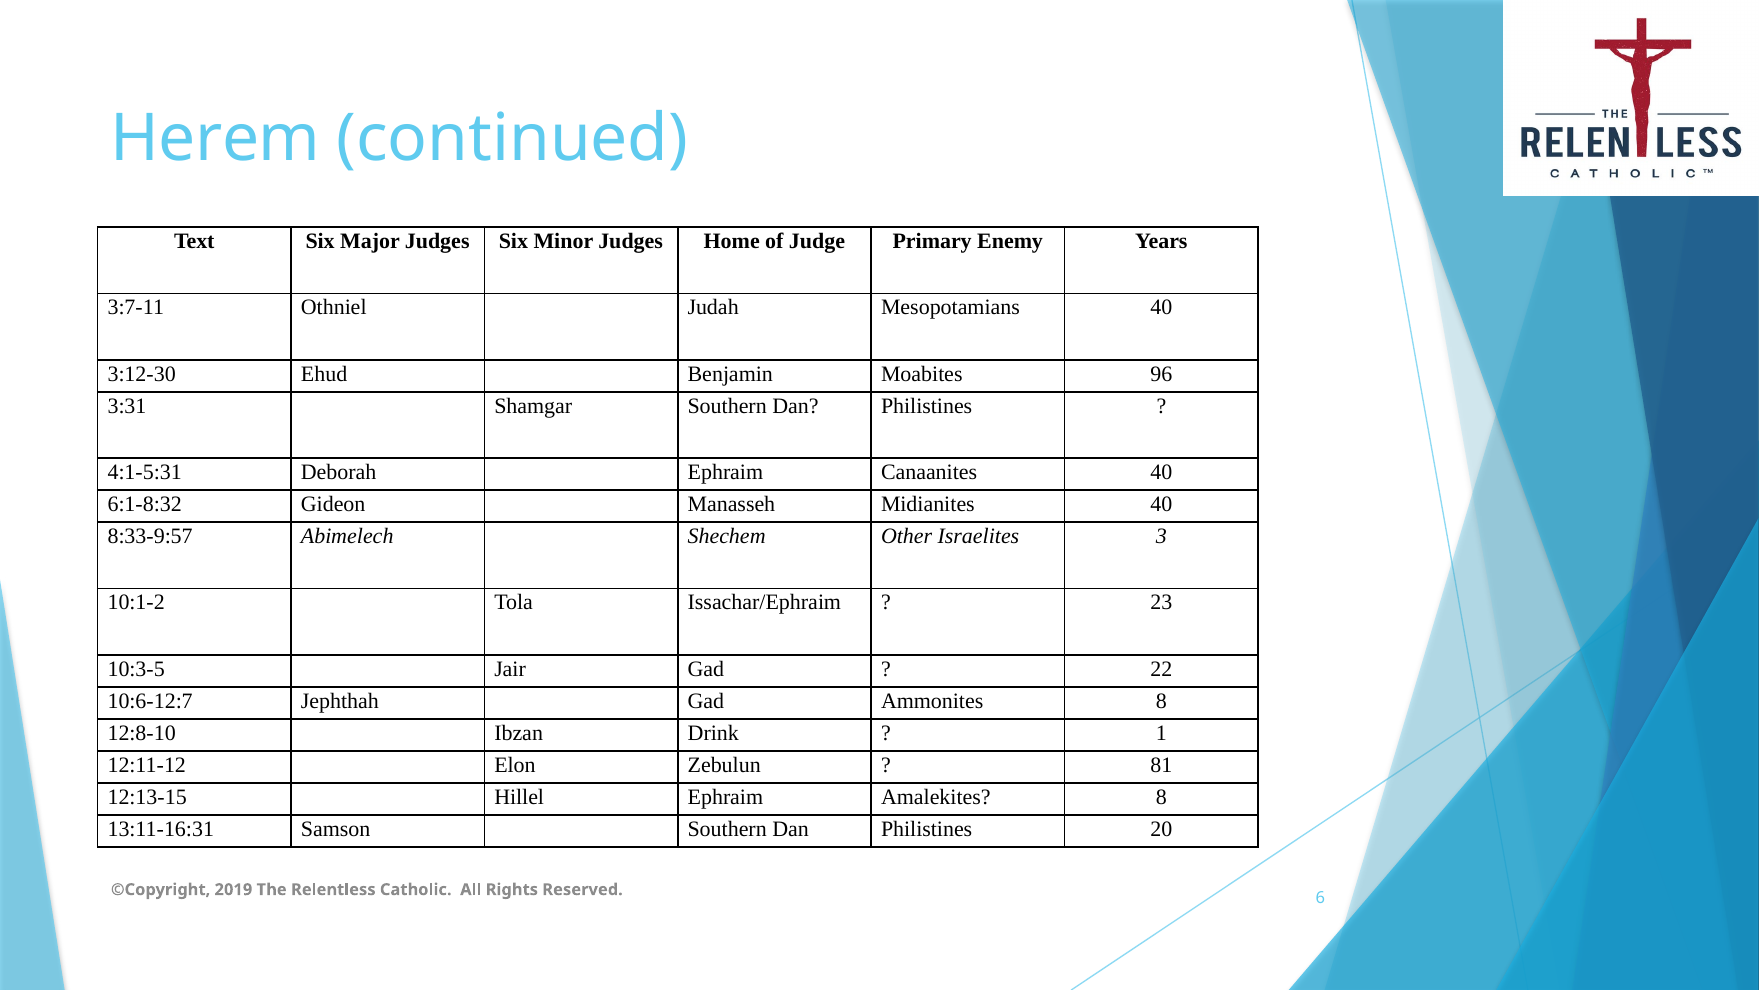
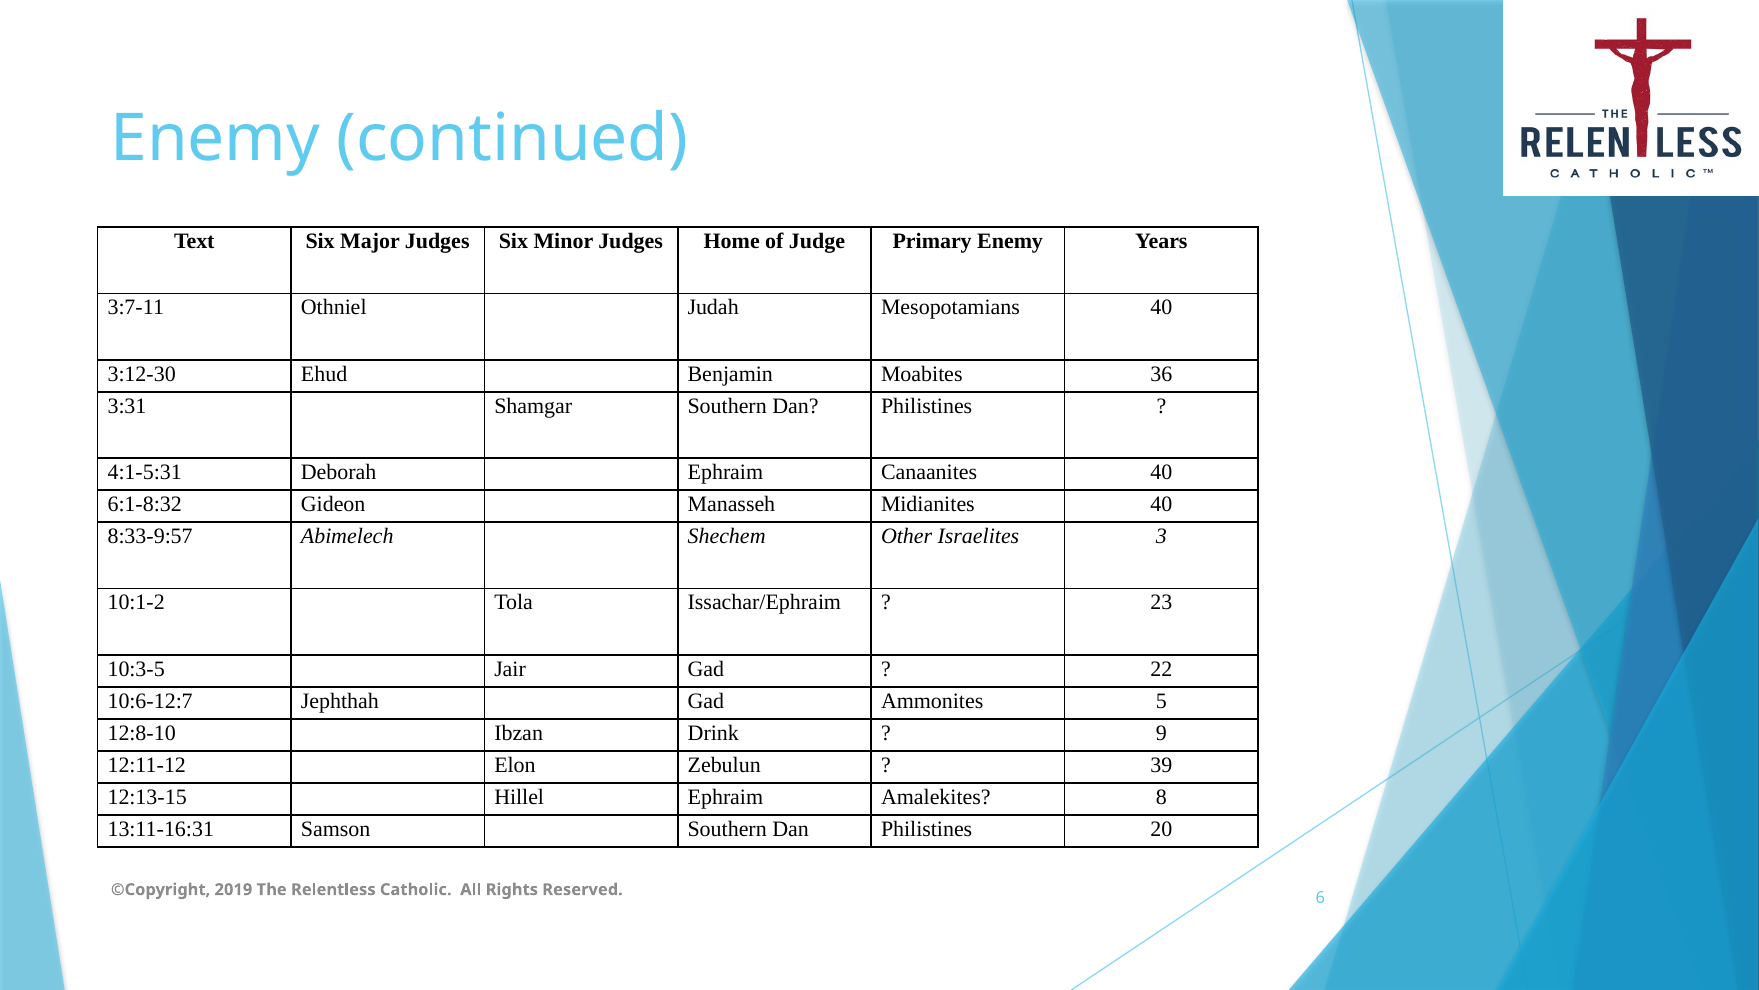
Herem at (215, 139): Herem -> Enemy
96: 96 -> 36
Ammonites 8: 8 -> 5
1: 1 -> 9
81: 81 -> 39
